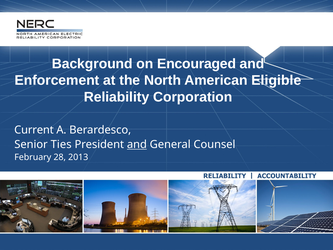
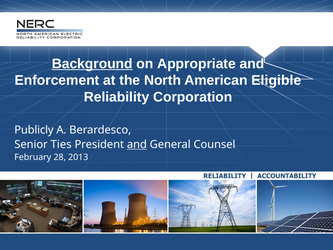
Background underline: none -> present
Encouraged: Encouraged -> Appropriate
Current: Current -> Publicly
